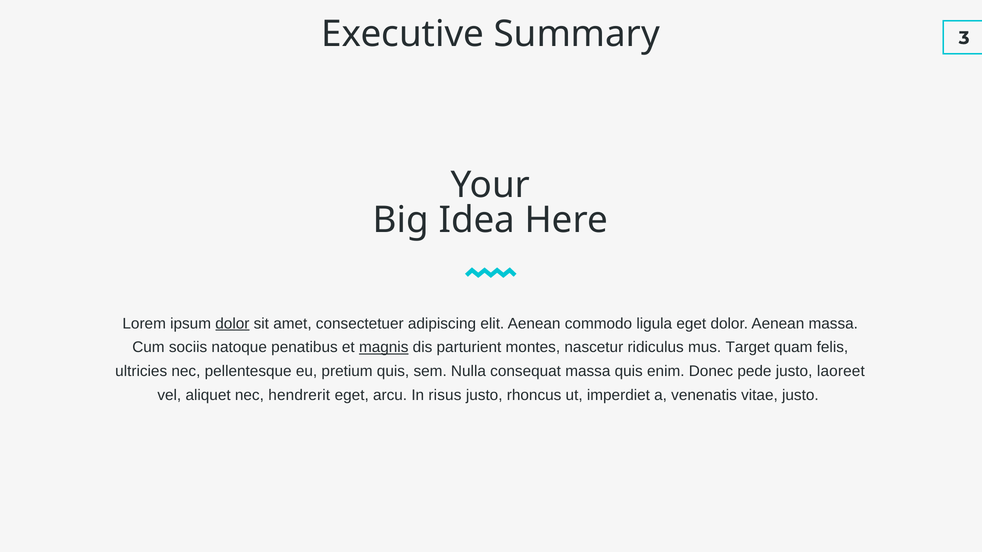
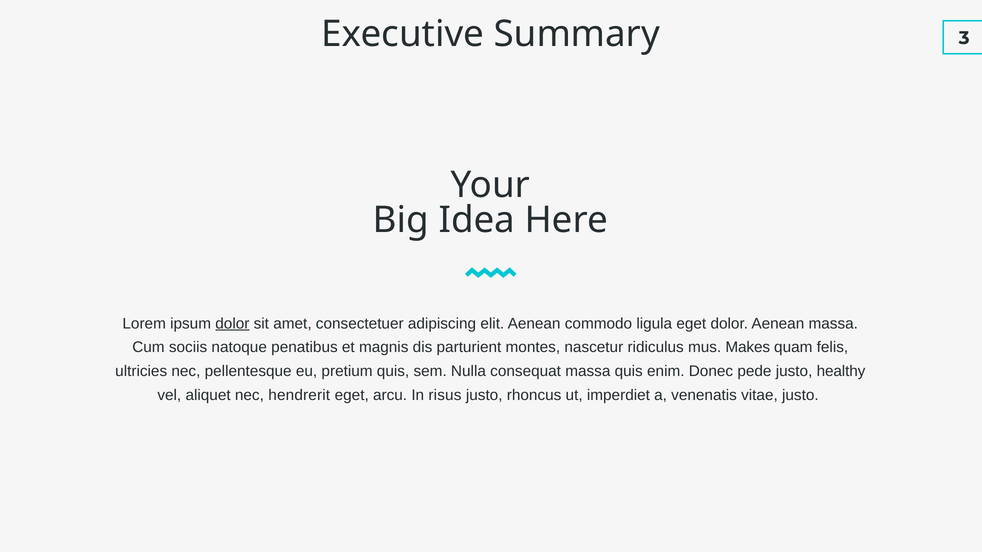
magnis underline: present -> none
Target: Target -> Makes
laoreet: laoreet -> healthy
